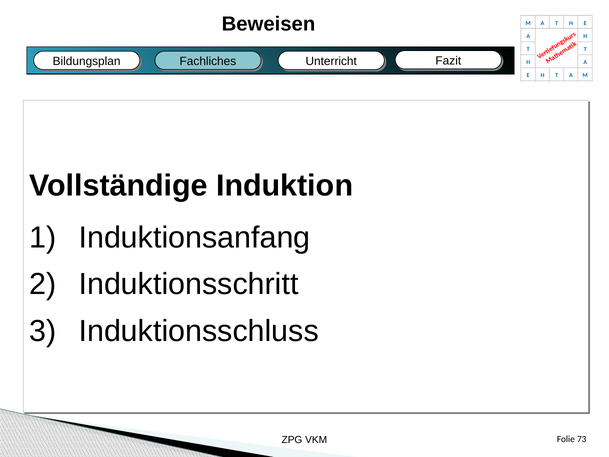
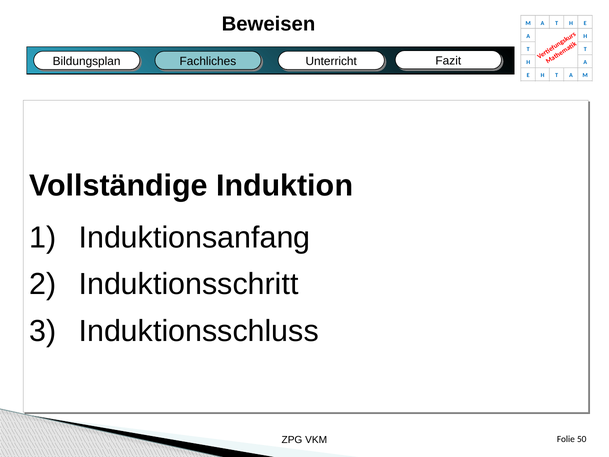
73: 73 -> 50
